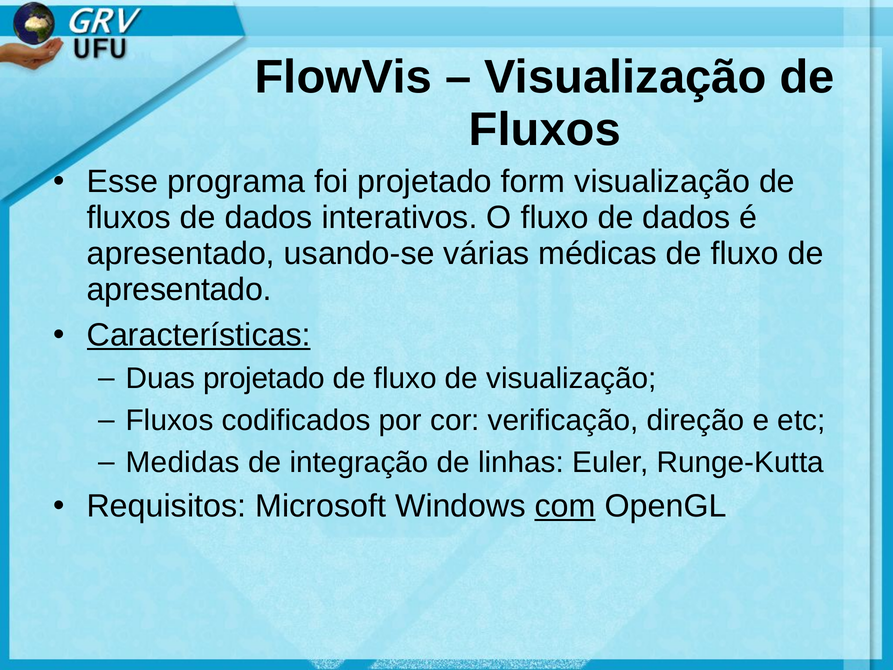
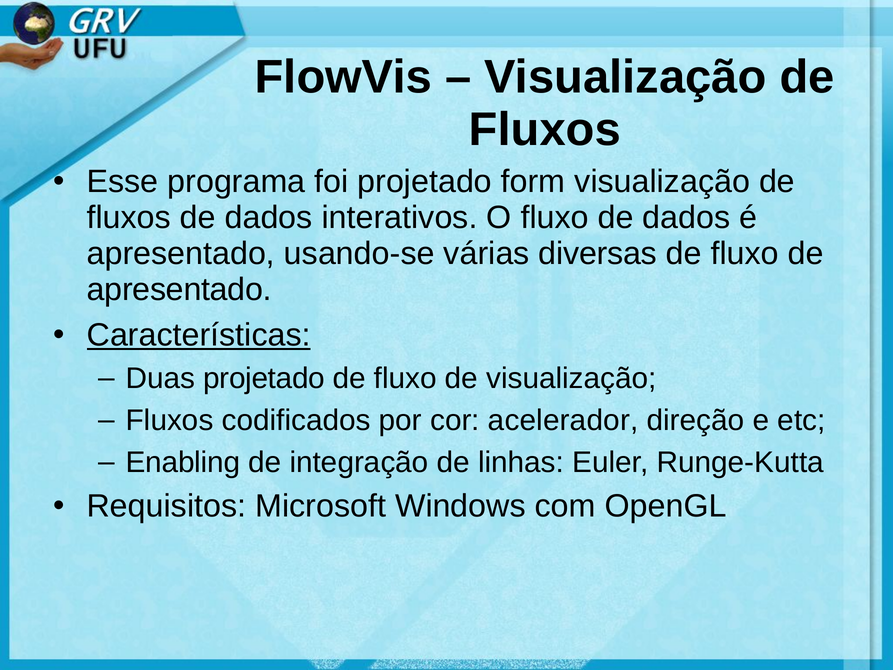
médicas: médicas -> diversas
verificação: verificação -> acelerador
Medidas: Medidas -> Enabling
com underline: present -> none
